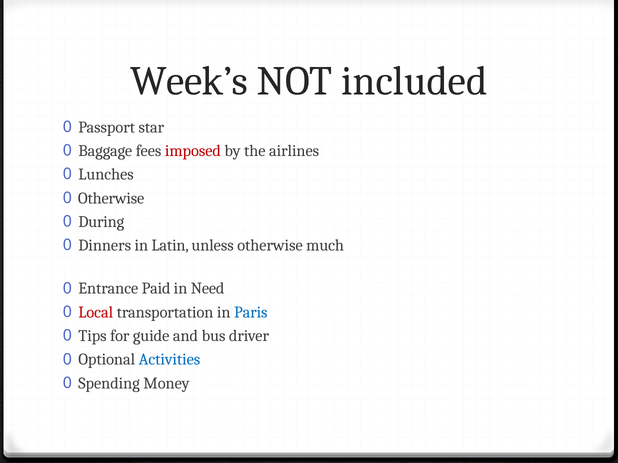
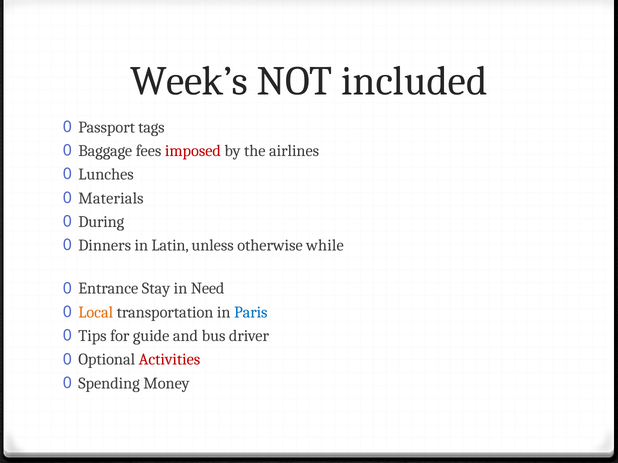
star: star -> tags
Otherwise at (111, 198): Otherwise -> Materials
much: much -> while
Paid: Paid -> Stay
Local colour: red -> orange
Activities colour: blue -> red
